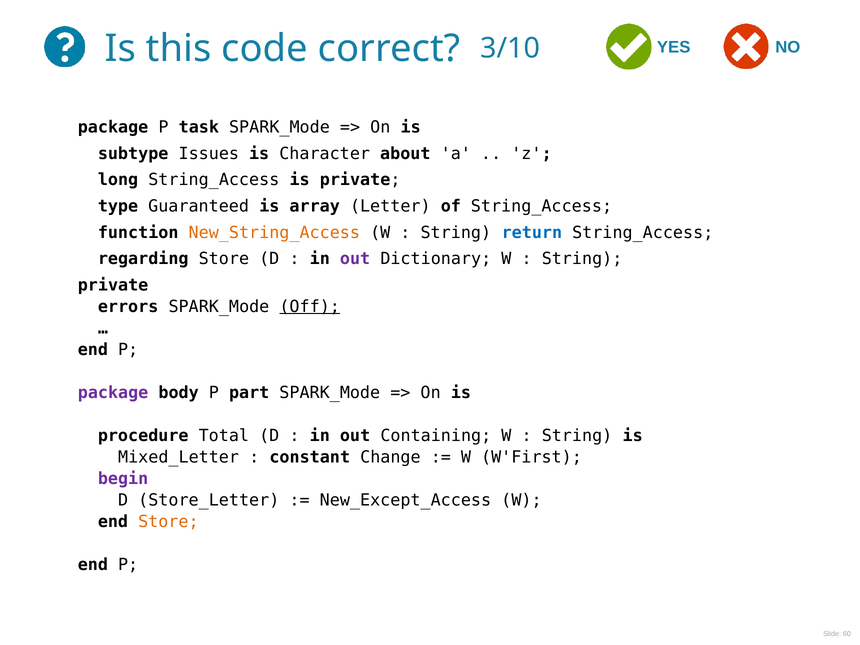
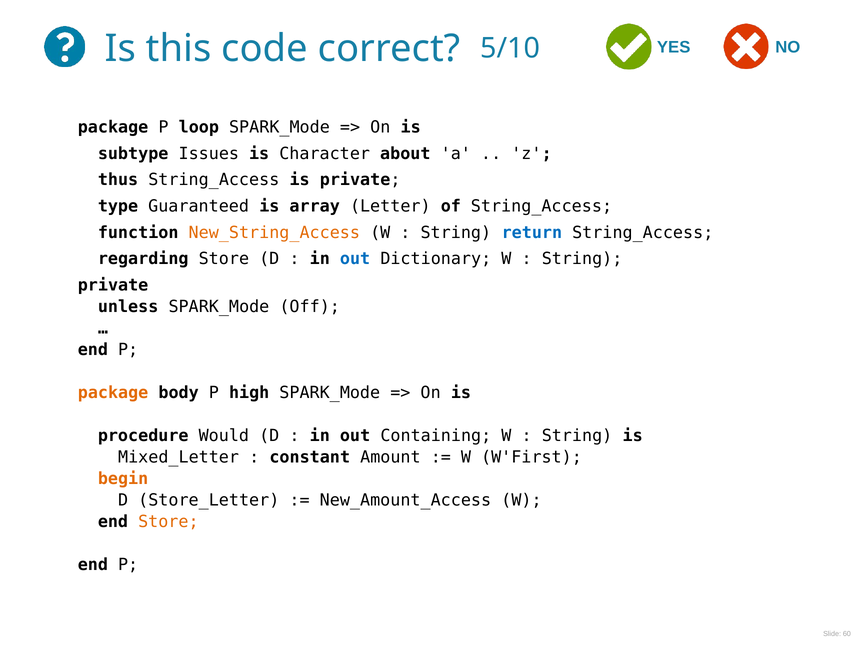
3/10: 3/10 -> 5/10
task: task -> loop
long: long -> thus
out at (355, 259) colour: purple -> blue
errors: errors -> unless
Off underline: present -> none
package at (113, 393) colour: purple -> orange
part: part -> high
Total: Total -> Would
Change: Change -> Amount
begin colour: purple -> orange
New_Except_Access: New_Except_Access -> New_Amount_Access
